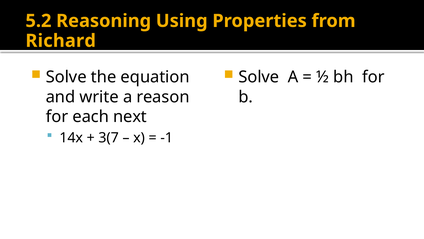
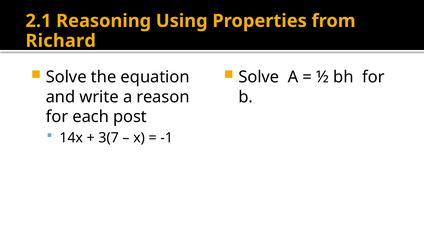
5.2: 5.2 -> 2.1
next: next -> post
